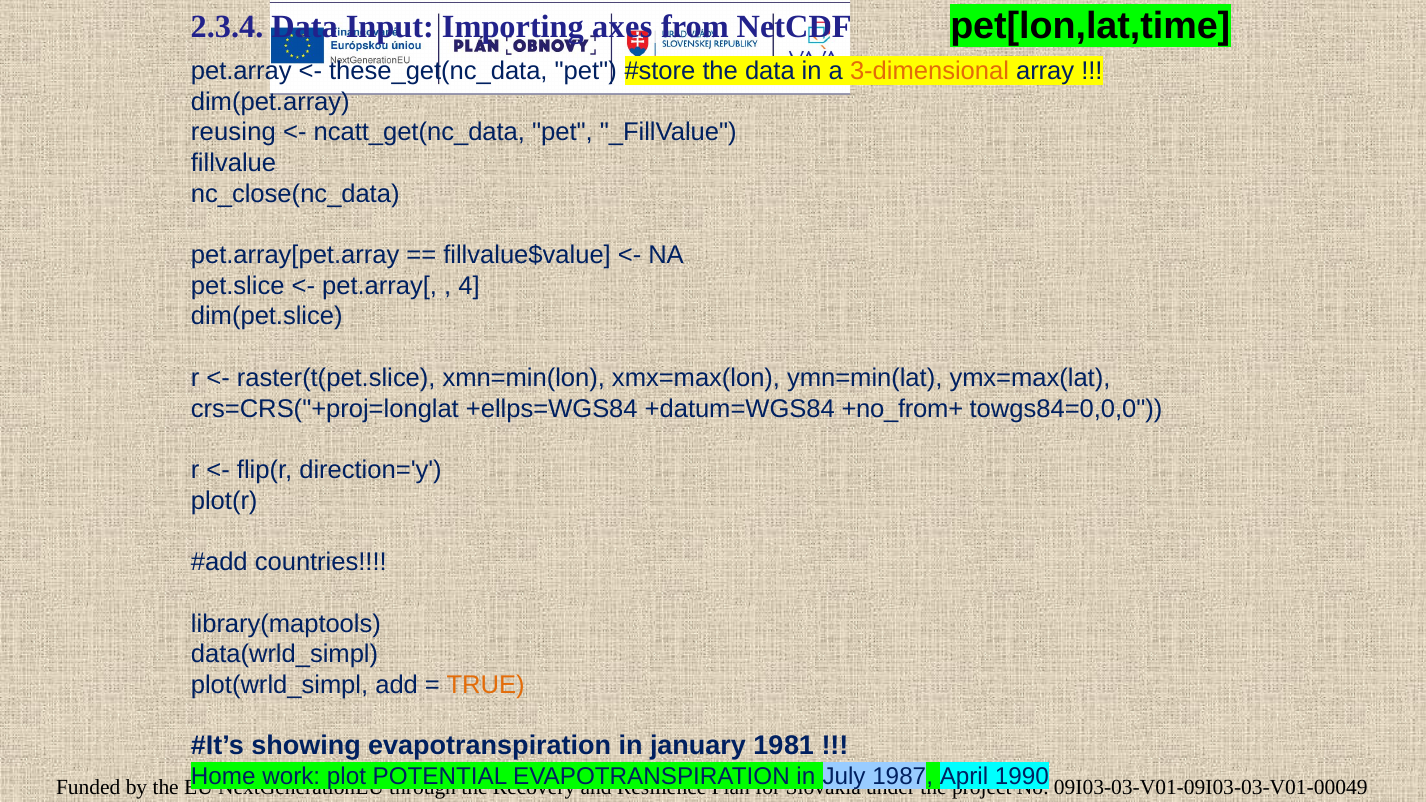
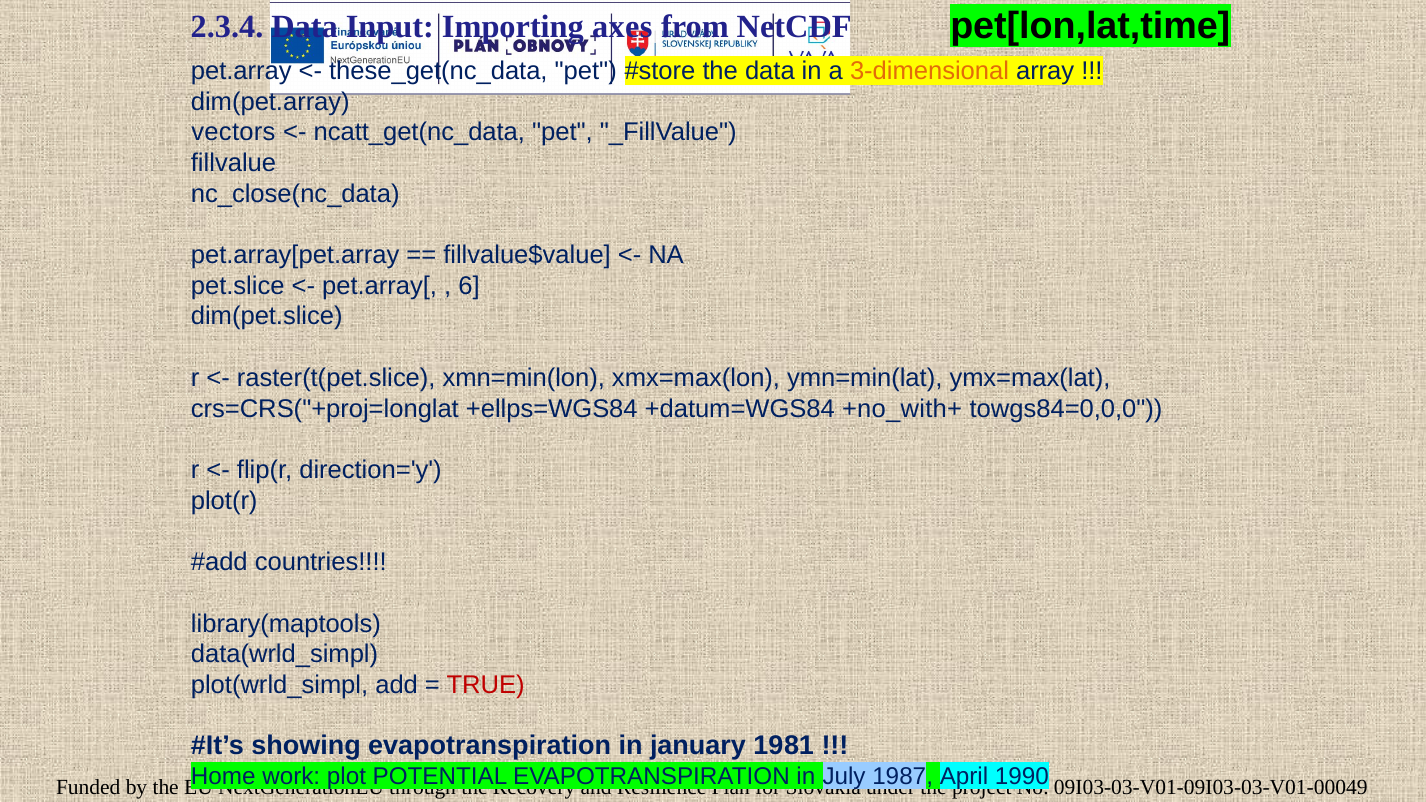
reusing: reusing -> vectors
4: 4 -> 6
+no_from+: +no_from+ -> +no_with+
TRUE colour: orange -> red
